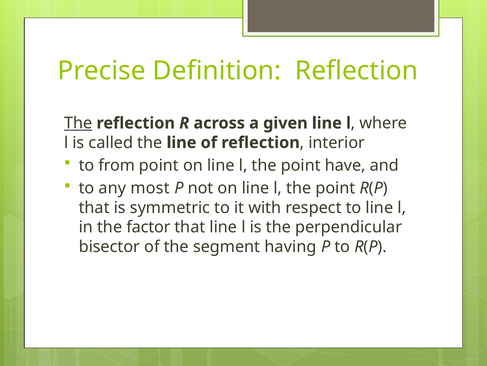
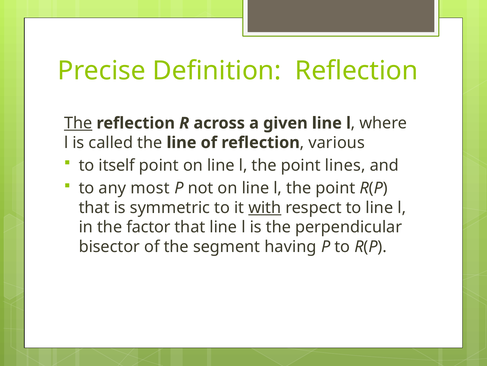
interior: interior -> various
from: from -> itself
have: have -> lines
with underline: none -> present
